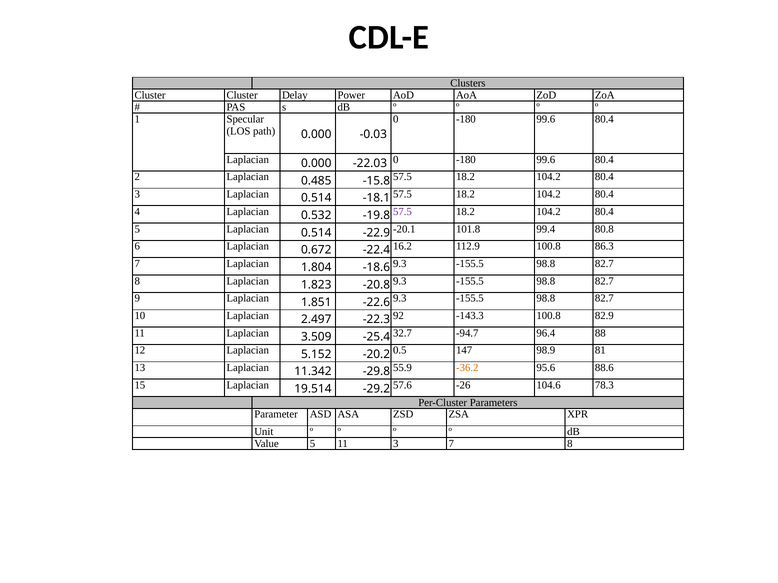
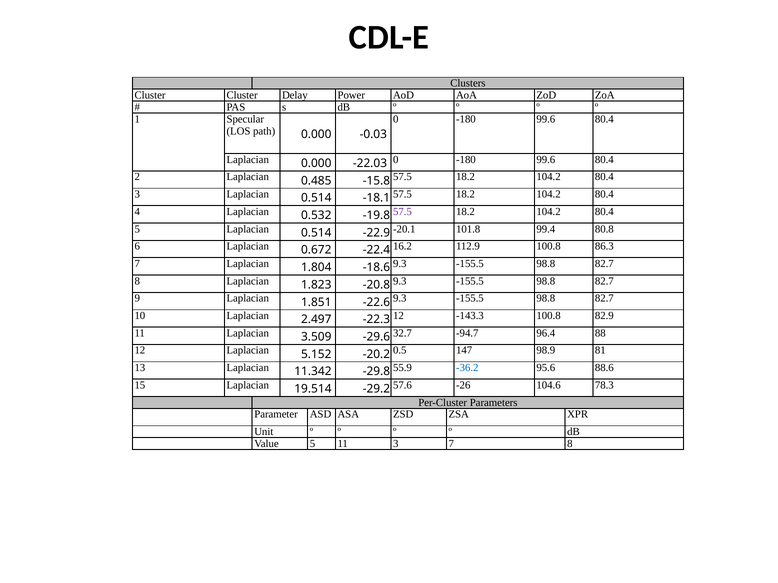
-22.3 92: 92 -> 12
-25.4: -25.4 -> -29.6
-36.2 colour: orange -> blue
